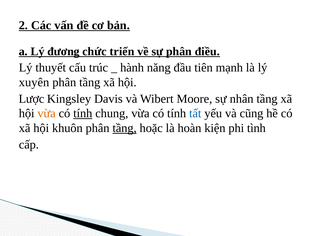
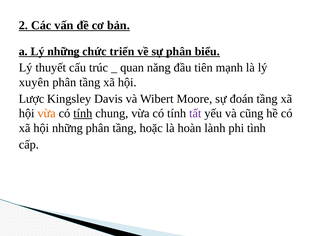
Lý đương: đương -> những
điều: điều -> biểu
hành: hành -> quan
nhân: nhân -> đoán
tất colour: blue -> purple
hội khuôn: khuôn -> những
tầng at (125, 128) underline: present -> none
kiện: kiện -> lành
